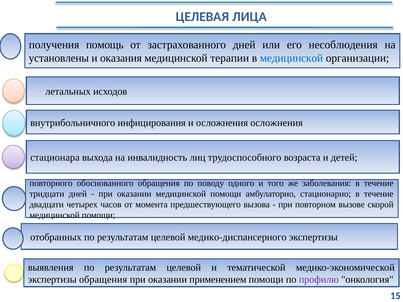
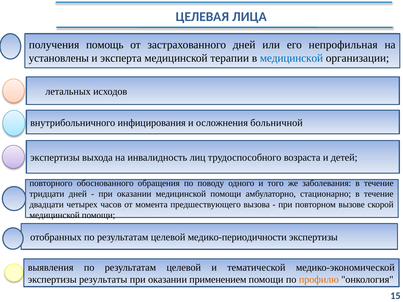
несоблюдения: несоблюдения -> непрофильная
оказания: оказания -> эксперта
осложнения осложнения: осложнения -> больничной
стационара at (55, 158): стационара -> экспертизы
медико-диспансерного: медико-диспансерного -> медико-периодичности
экспертизы обращения: обращения -> результаты
профилю colour: purple -> orange
